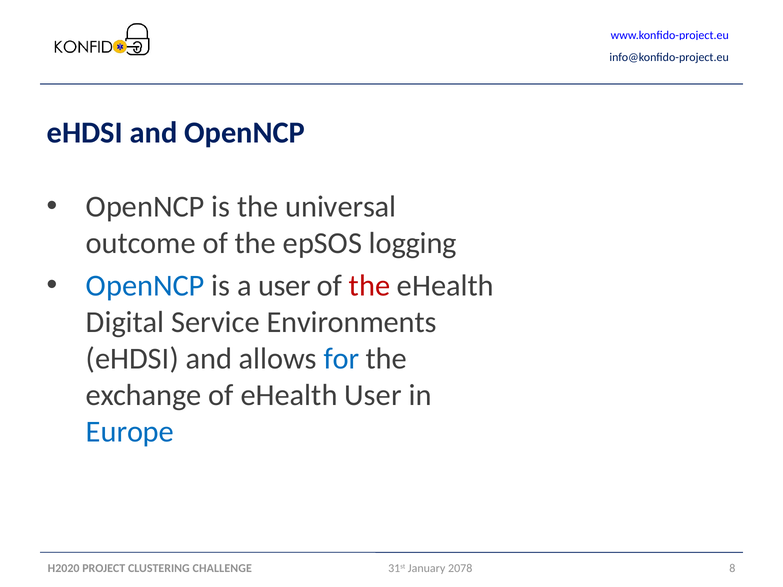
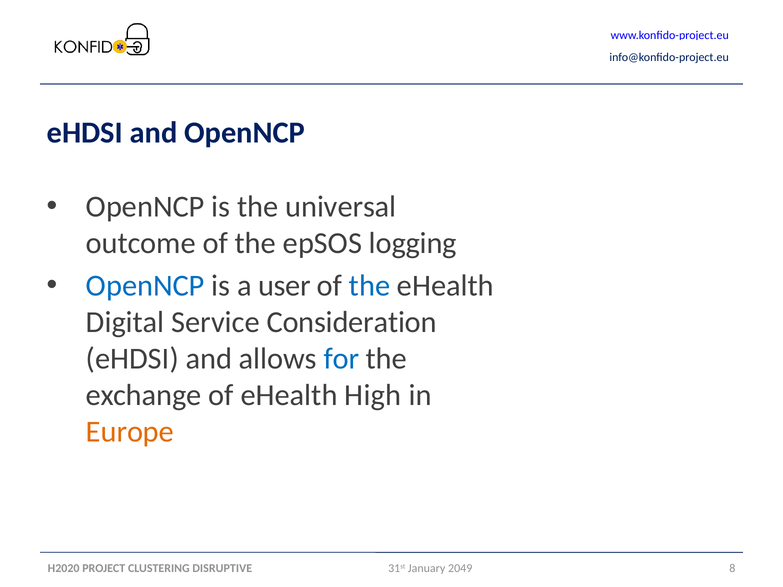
the at (369, 286) colour: red -> blue
Environments: Environments -> Consideration
eHealth User: User -> High
Europe colour: blue -> orange
CHALLENGE: CHALLENGE -> DISRUPTIVE
2078: 2078 -> 2049
